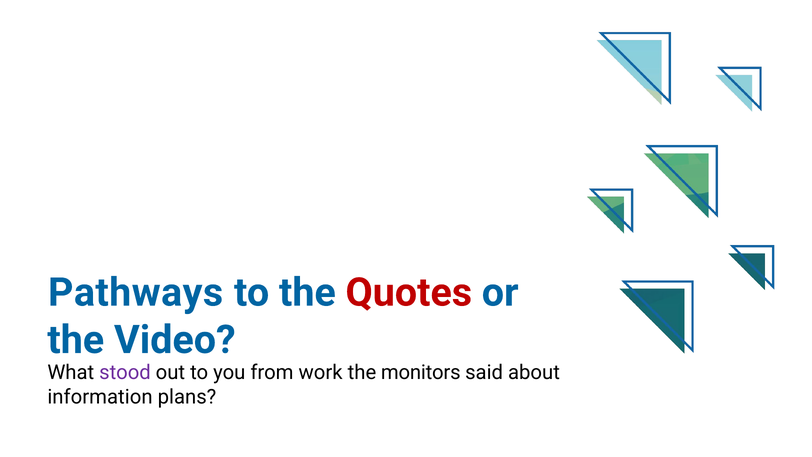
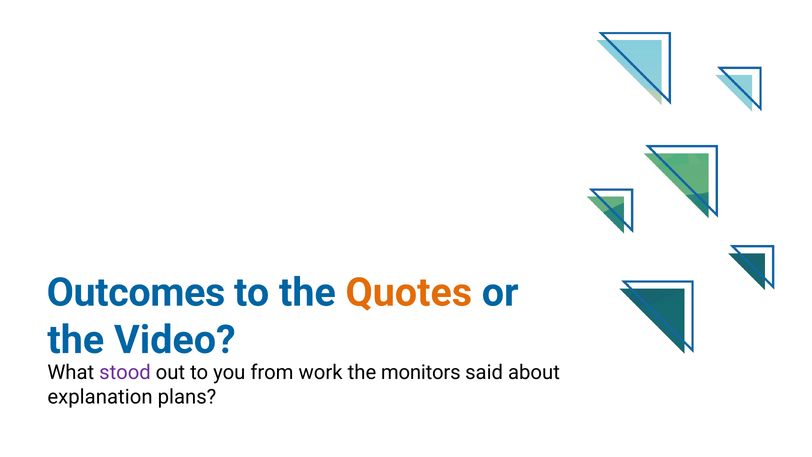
Pathways: Pathways -> Outcomes
Quotes colour: red -> orange
information: information -> explanation
